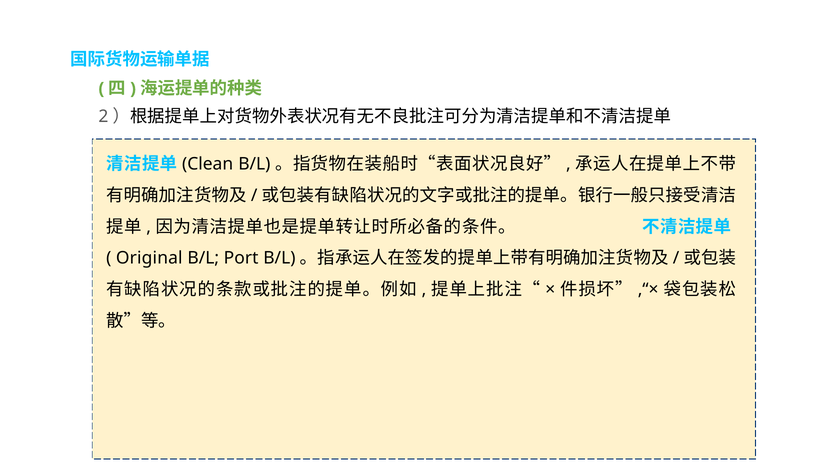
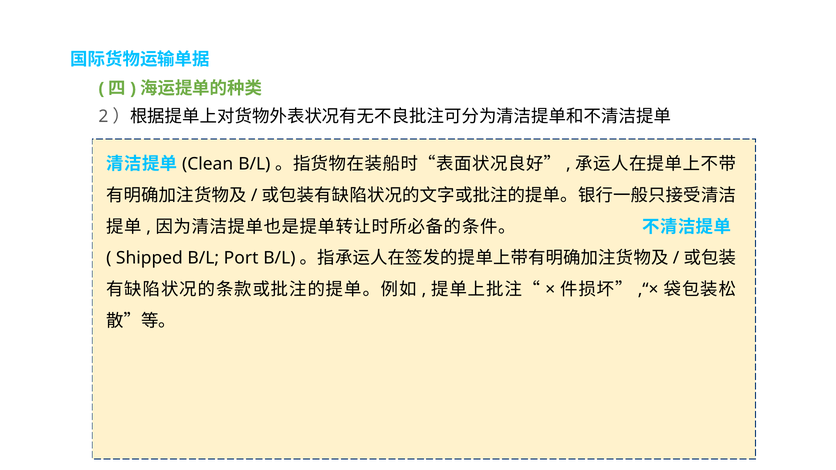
Original: Original -> Shipped
